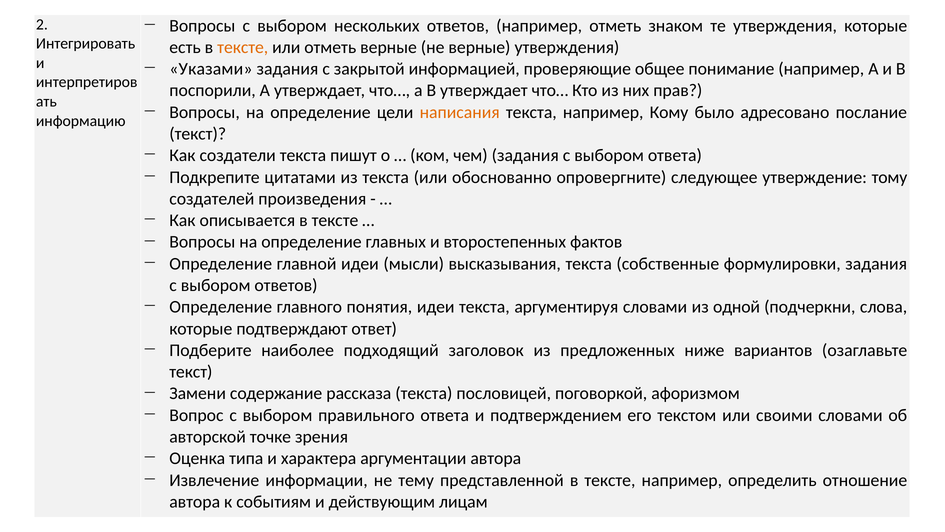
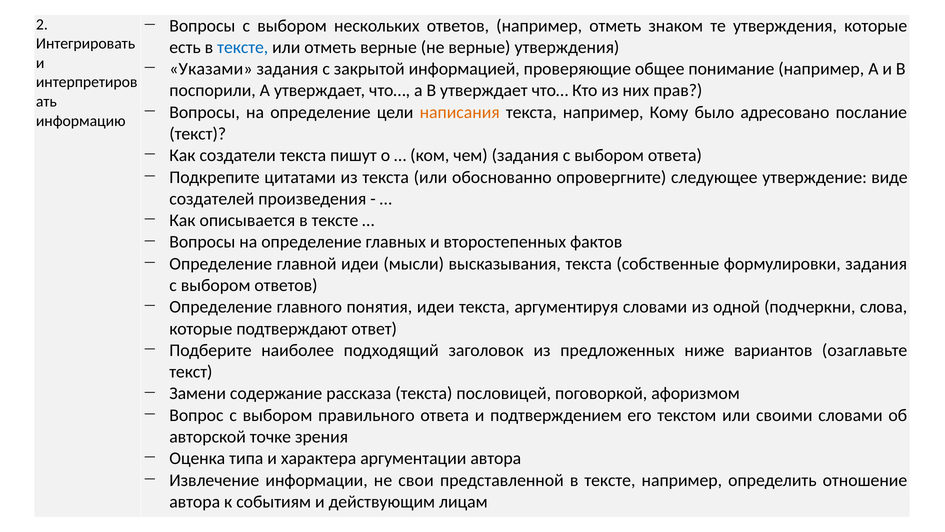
тексте at (243, 47) colour: orange -> blue
тому: тому -> виде
тему: тему -> свои
